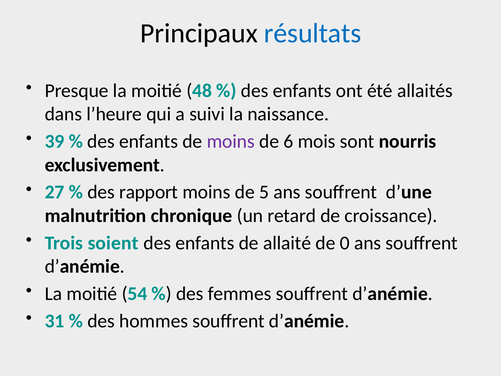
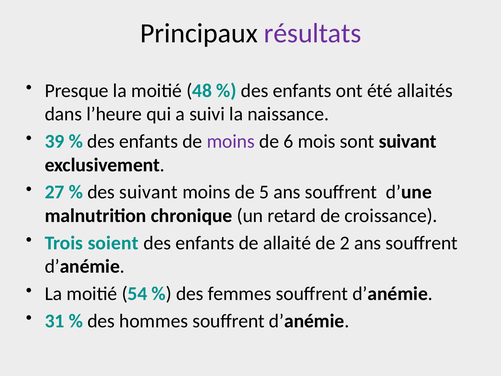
résultats colour: blue -> purple
sont nourris: nourris -> suivant
des rapport: rapport -> suivant
0: 0 -> 2
